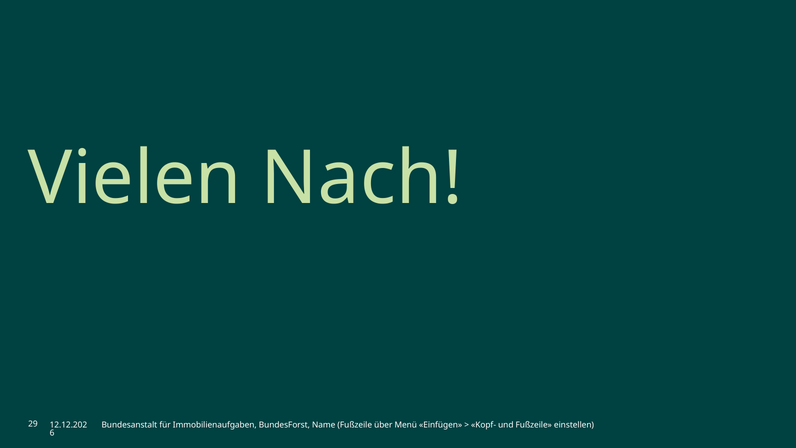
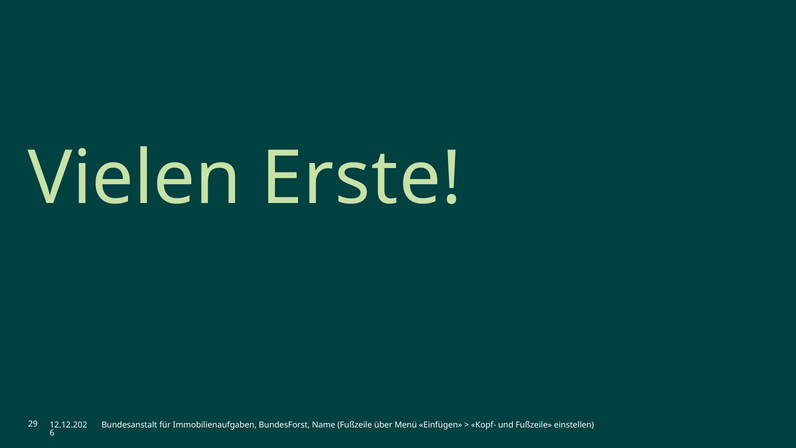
Nach: Nach -> Erste
